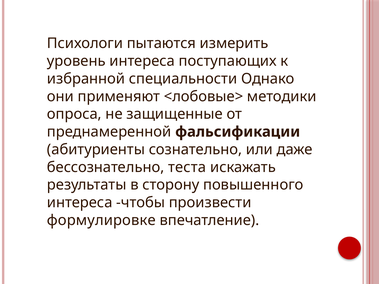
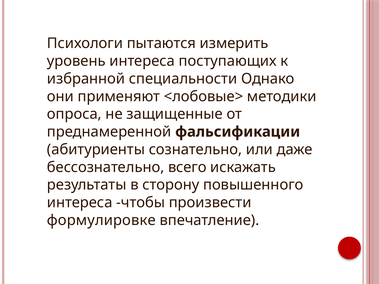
теста: теста -> всего
